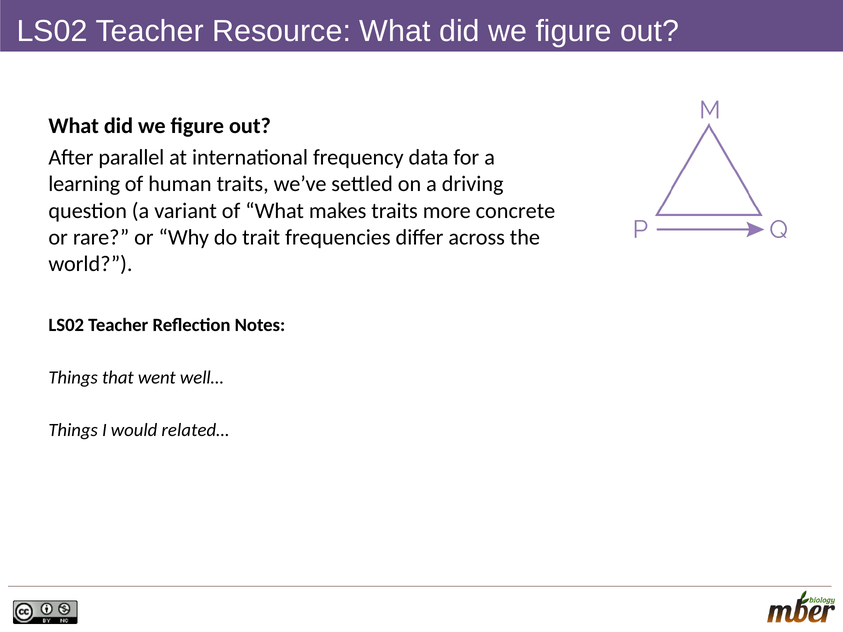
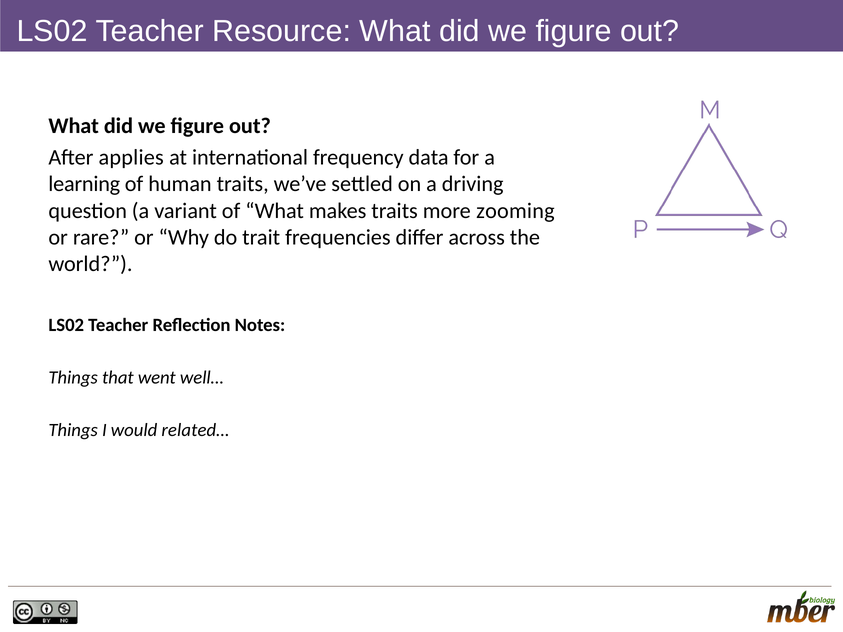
parallel: parallel -> applies
concrete: concrete -> zooming
